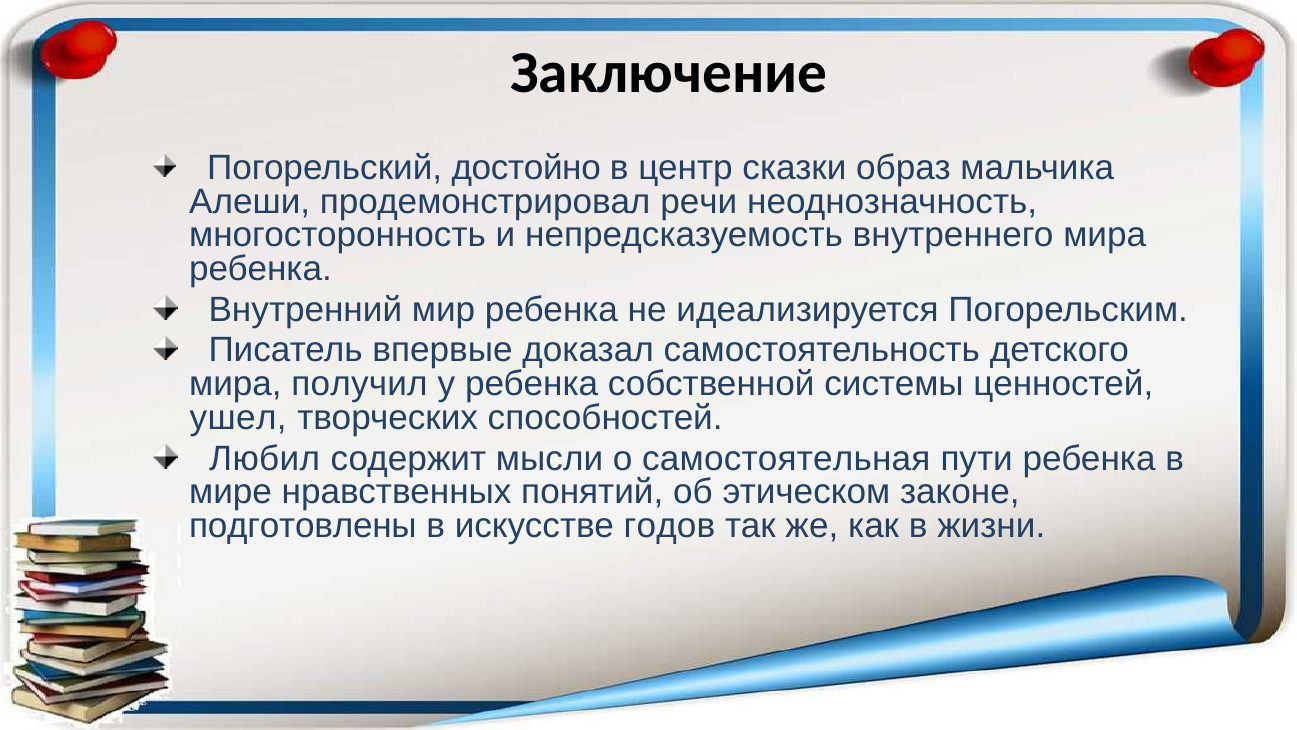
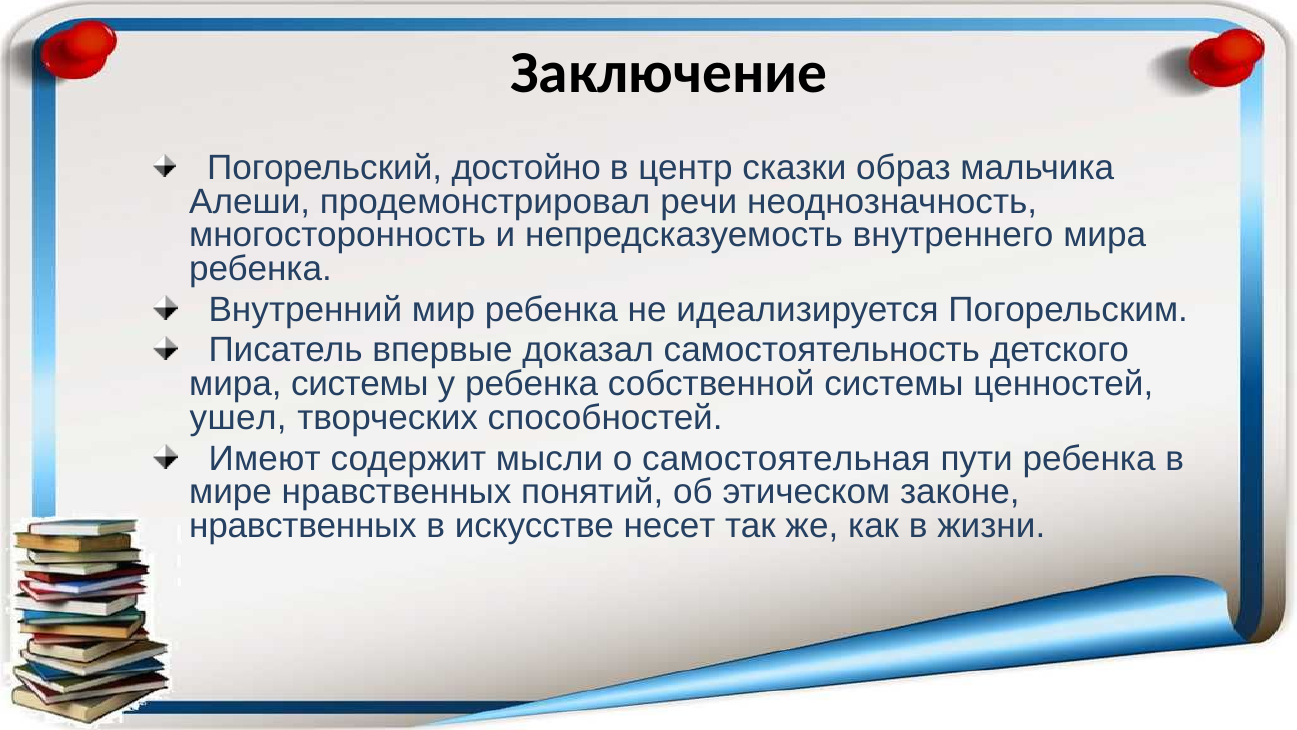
мира получил: получил -> системы
Любил: Любил -> Имеют
подготовлены at (303, 526): подготовлены -> нравственных
годов: годов -> несет
